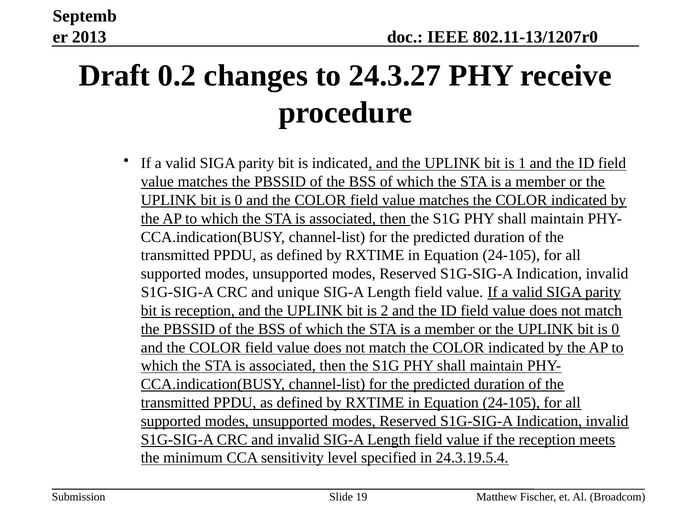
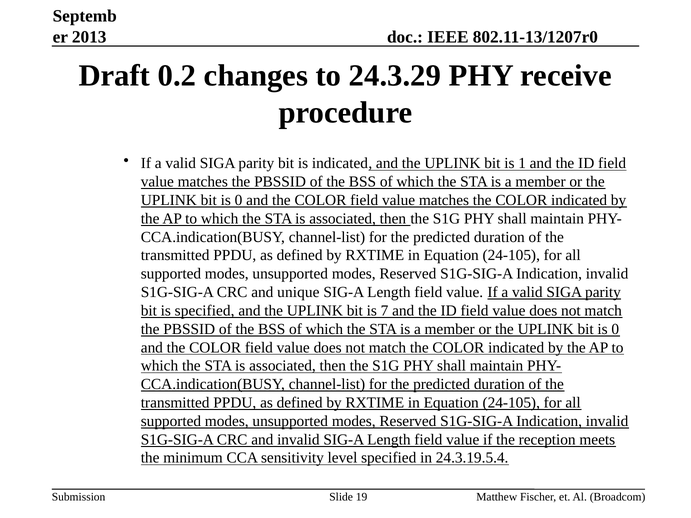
24.3.27: 24.3.27 -> 24.3.29
is reception: reception -> specified
2: 2 -> 7
